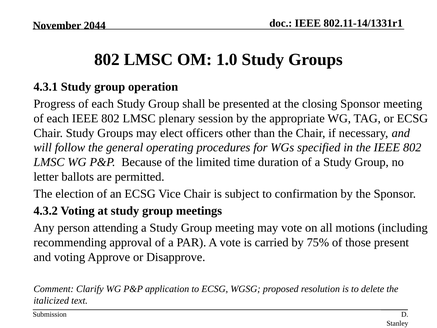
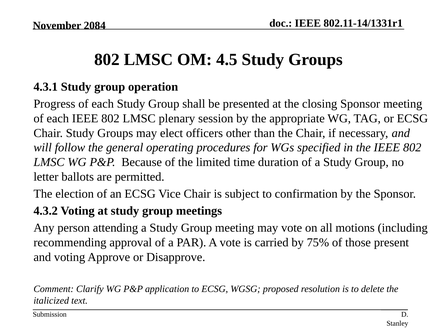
2044: 2044 -> 2084
1.0: 1.0 -> 4.5
